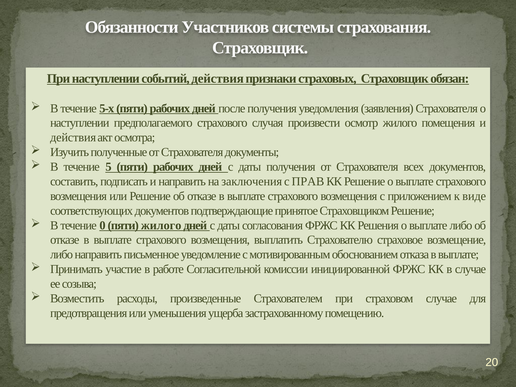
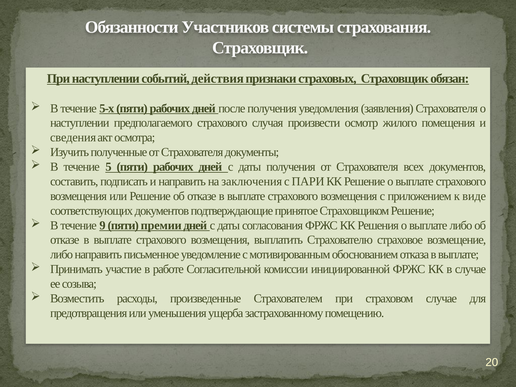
действия at (73, 138): действия -> сведения
ПРАВ: ПРАВ -> ПАРИ
0: 0 -> 9
пяти жилого: жилого -> премии
